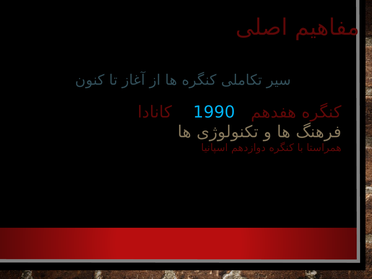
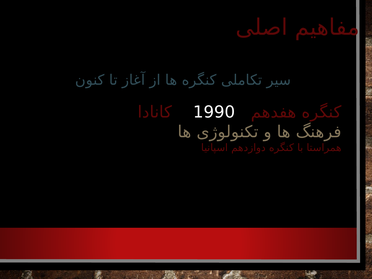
1990 colour: light blue -> white
